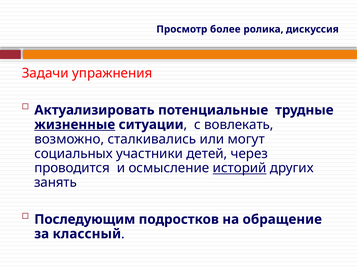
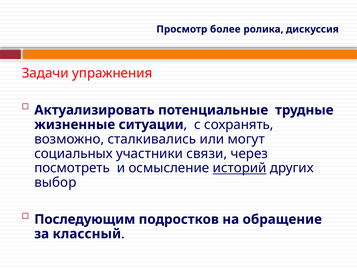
жизненные underline: present -> none
вовлекать: вовлекать -> сохранять
детей: детей -> связи
проводится: проводится -> посмотреть
занять: занять -> выбор
